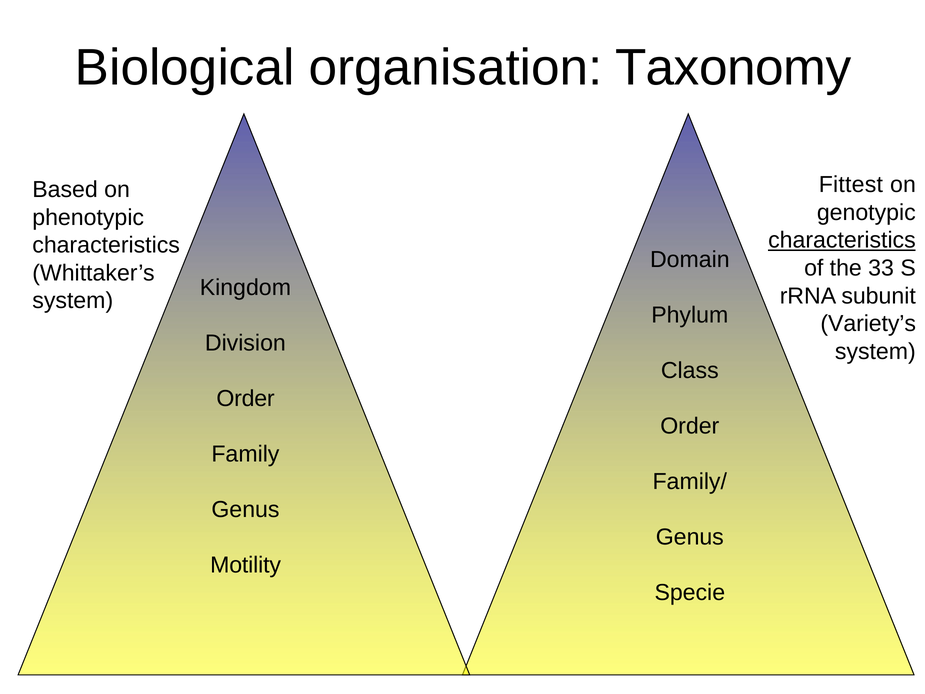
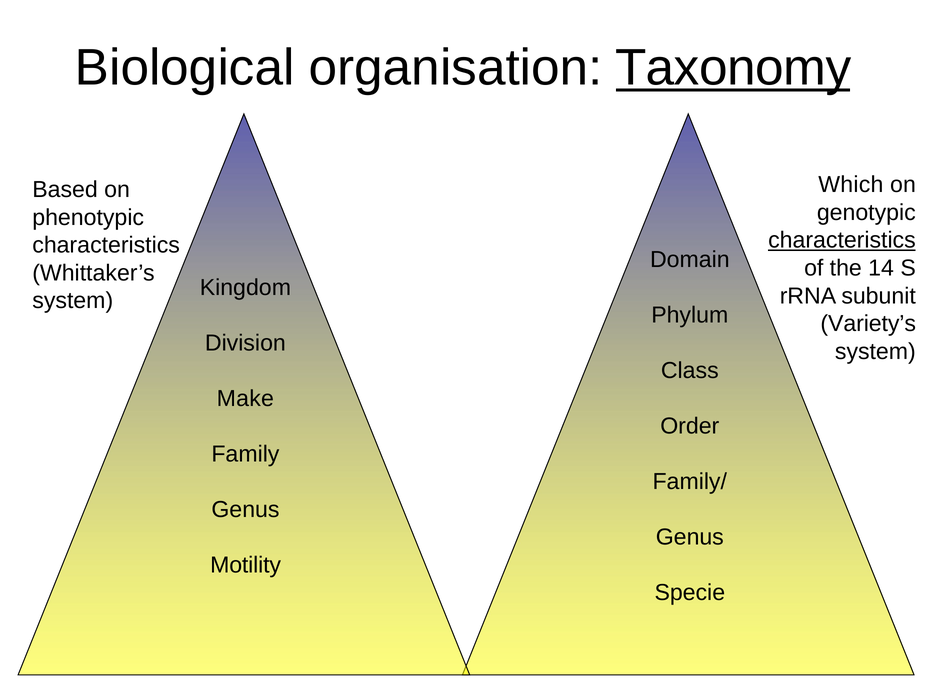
Taxonomy underline: none -> present
Fittest: Fittest -> Which
33: 33 -> 14
Order at (246, 398): Order -> Make
